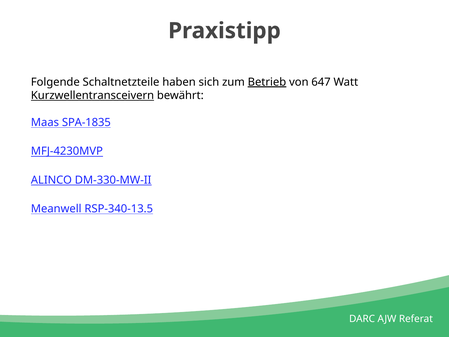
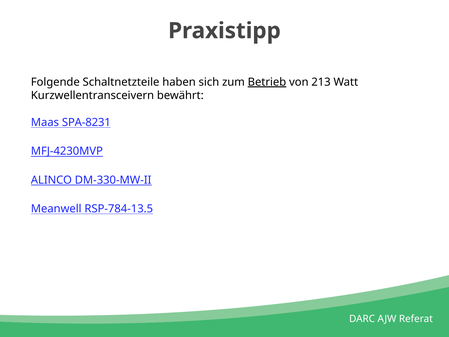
647: 647 -> 213
Kurzwellentransceivern underline: present -> none
SPA-1835: SPA-1835 -> SPA-8231
RSP-340-13.5: RSP-340-13.5 -> RSP-784-13.5
